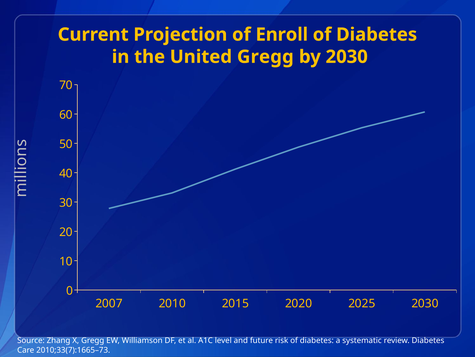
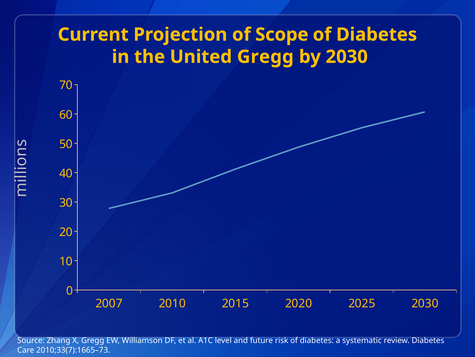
Enroll: Enroll -> Scope
